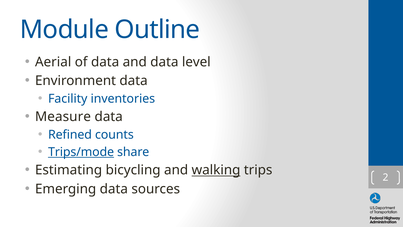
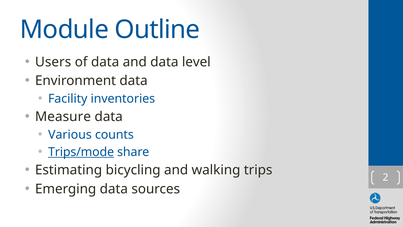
Aerial: Aerial -> Users
Refined: Refined -> Various
walking underline: present -> none
